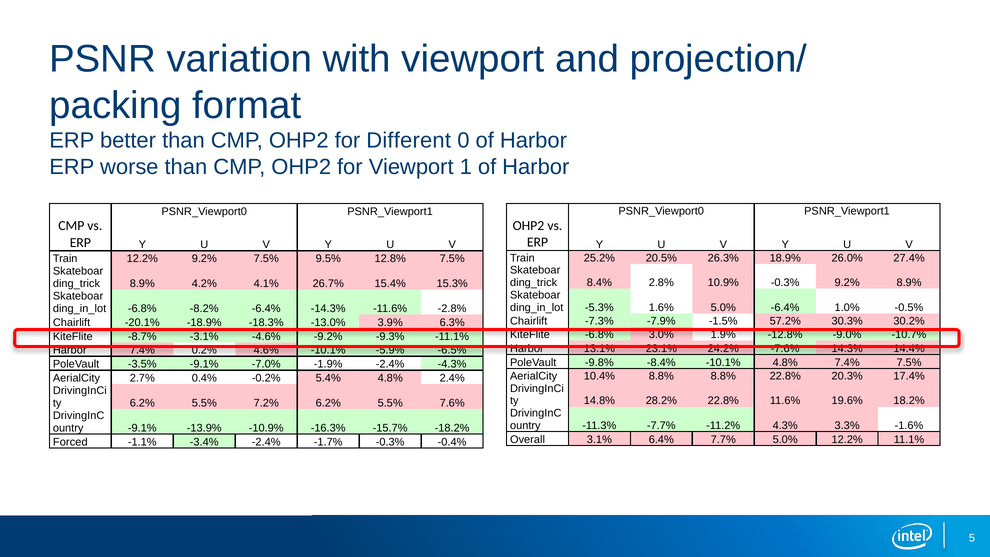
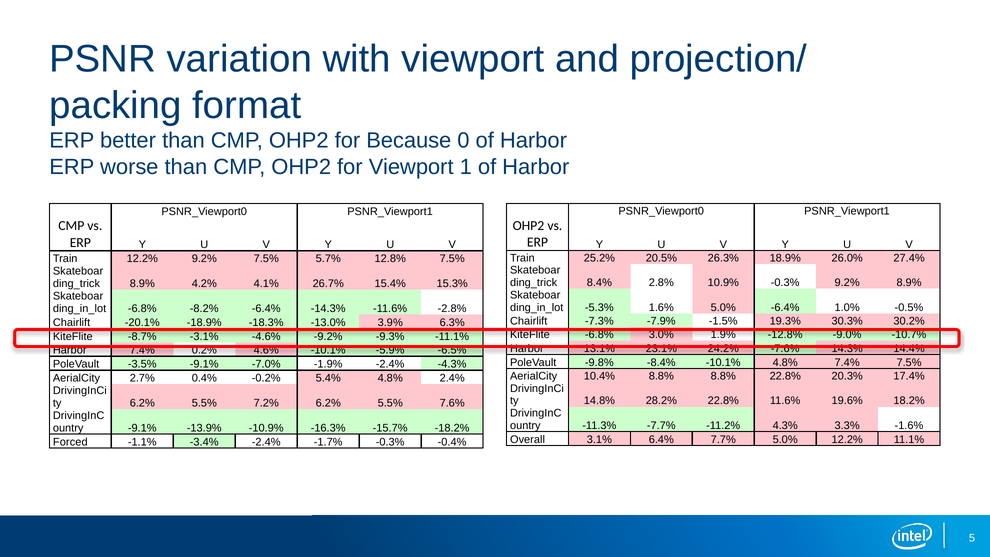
Different: Different -> Because
9.5%: 9.5% -> 5.7%
57.2%: 57.2% -> 19.3%
